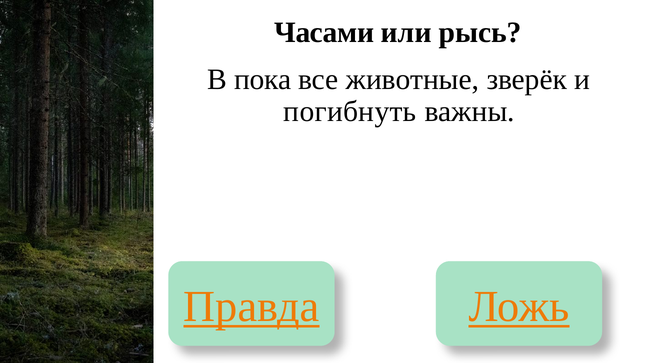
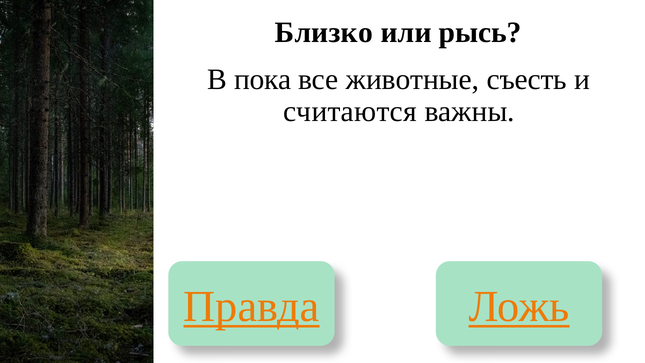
Часами: Часами -> Близко
зверёк: зверёк -> съесть
погибнуть: погибнуть -> считаются
